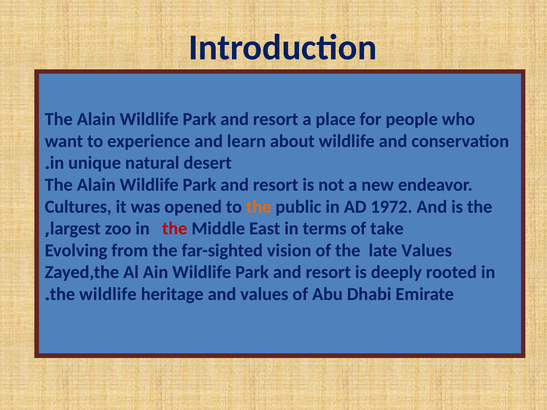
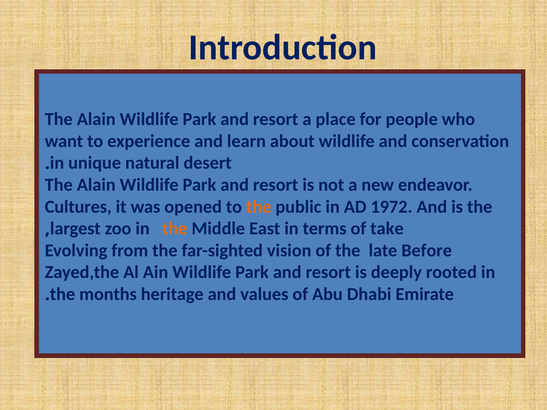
the at (175, 229) colour: red -> orange
late Values: Values -> Before
the wildlife: wildlife -> months
